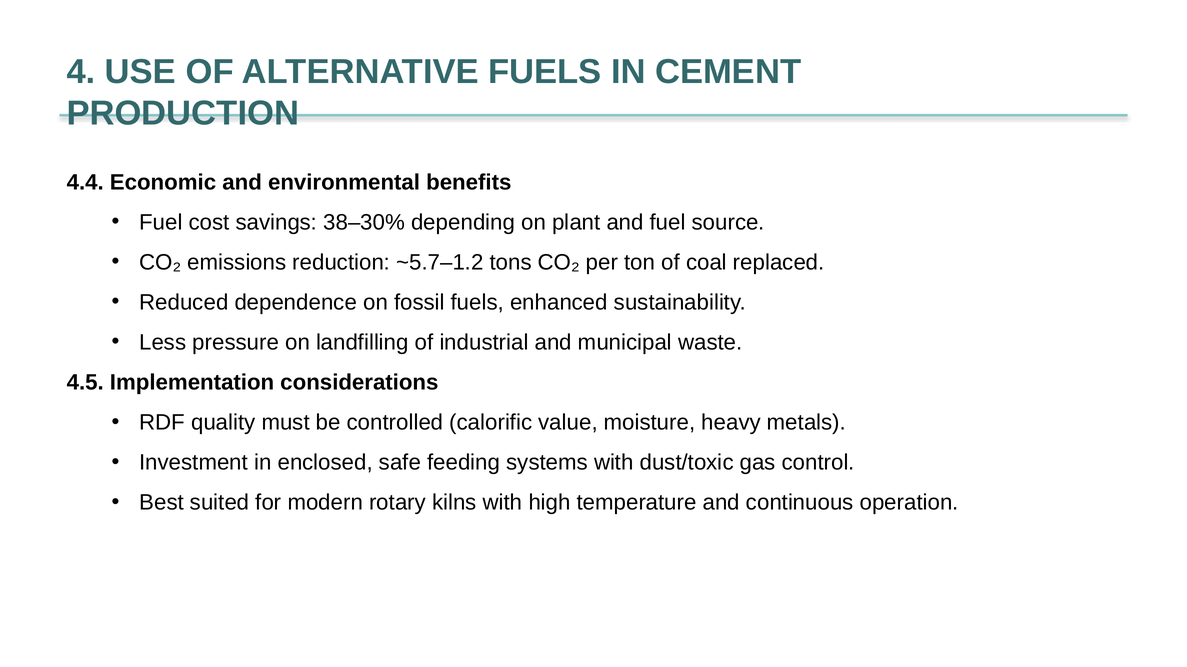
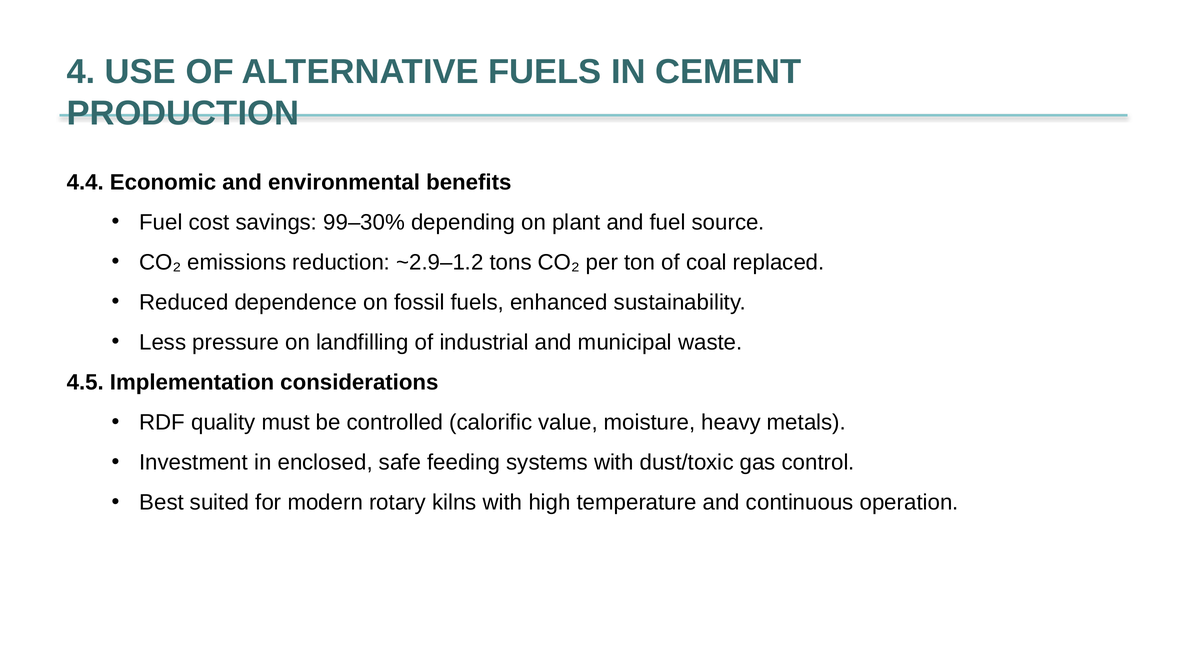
38–30%: 38–30% -> 99–30%
~5.7–1.2: ~5.7–1.2 -> ~2.9–1.2
